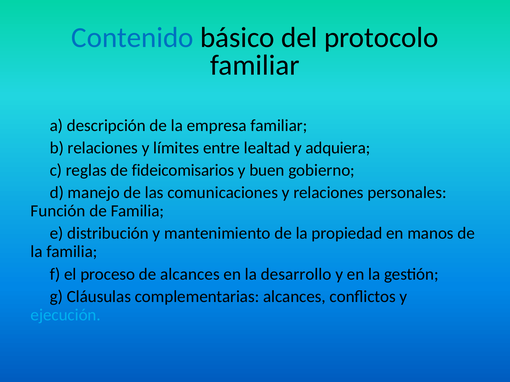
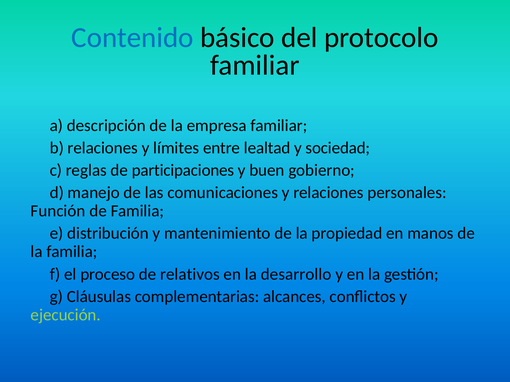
adquiera: adquiera -> sociedad
fideicomisarios: fideicomisarios -> participaciones
de alcances: alcances -> relativos
ejecución colour: light blue -> light green
